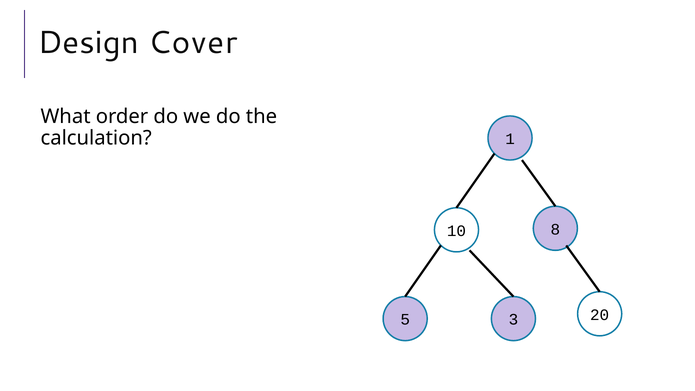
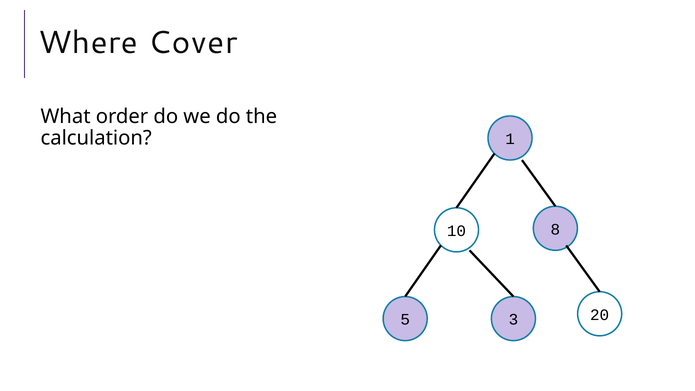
Design: Design -> Where
